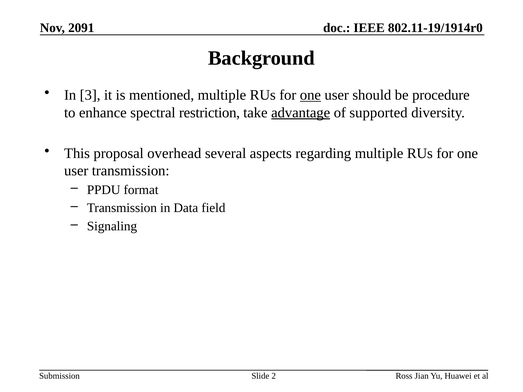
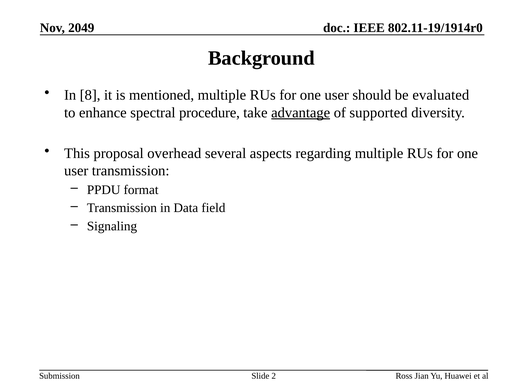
2091: 2091 -> 2049
3: 3 -> 8
one at (310, 95) underline: present -> none
procedure: procedure -> evaluated
restriction: restriction -> procedure
